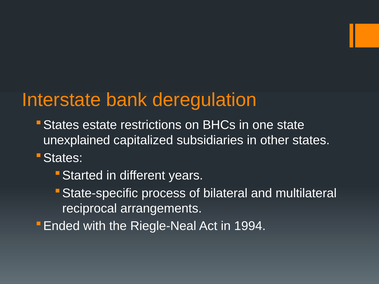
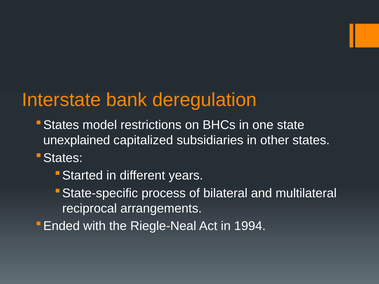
estate: estate -> model
